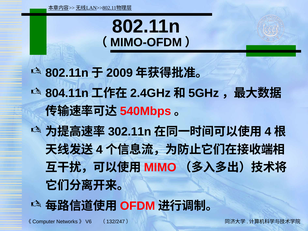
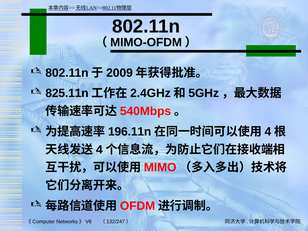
804.11n: 804.11n -> 825.11n
302.11n: 302.11n -> 196.11n
